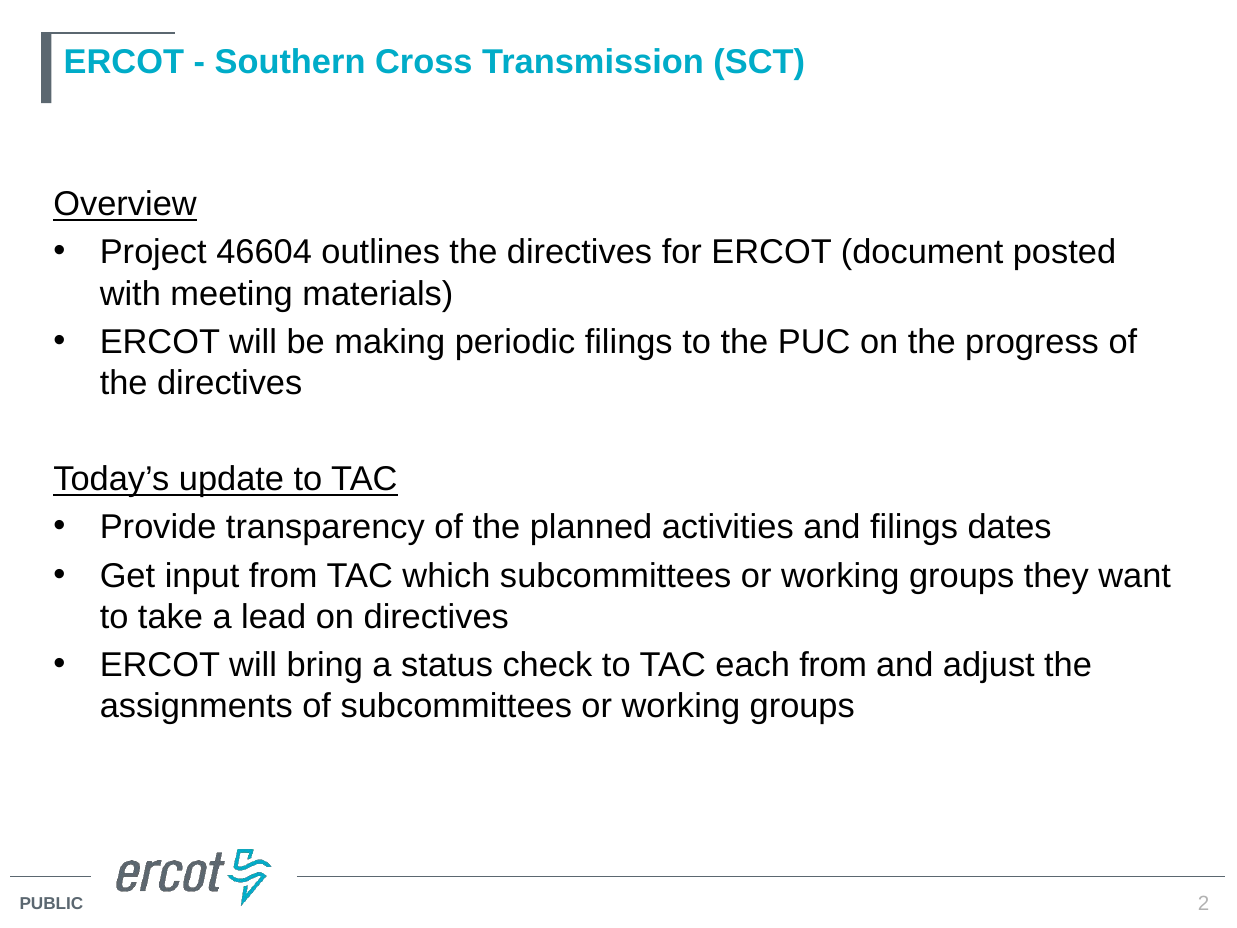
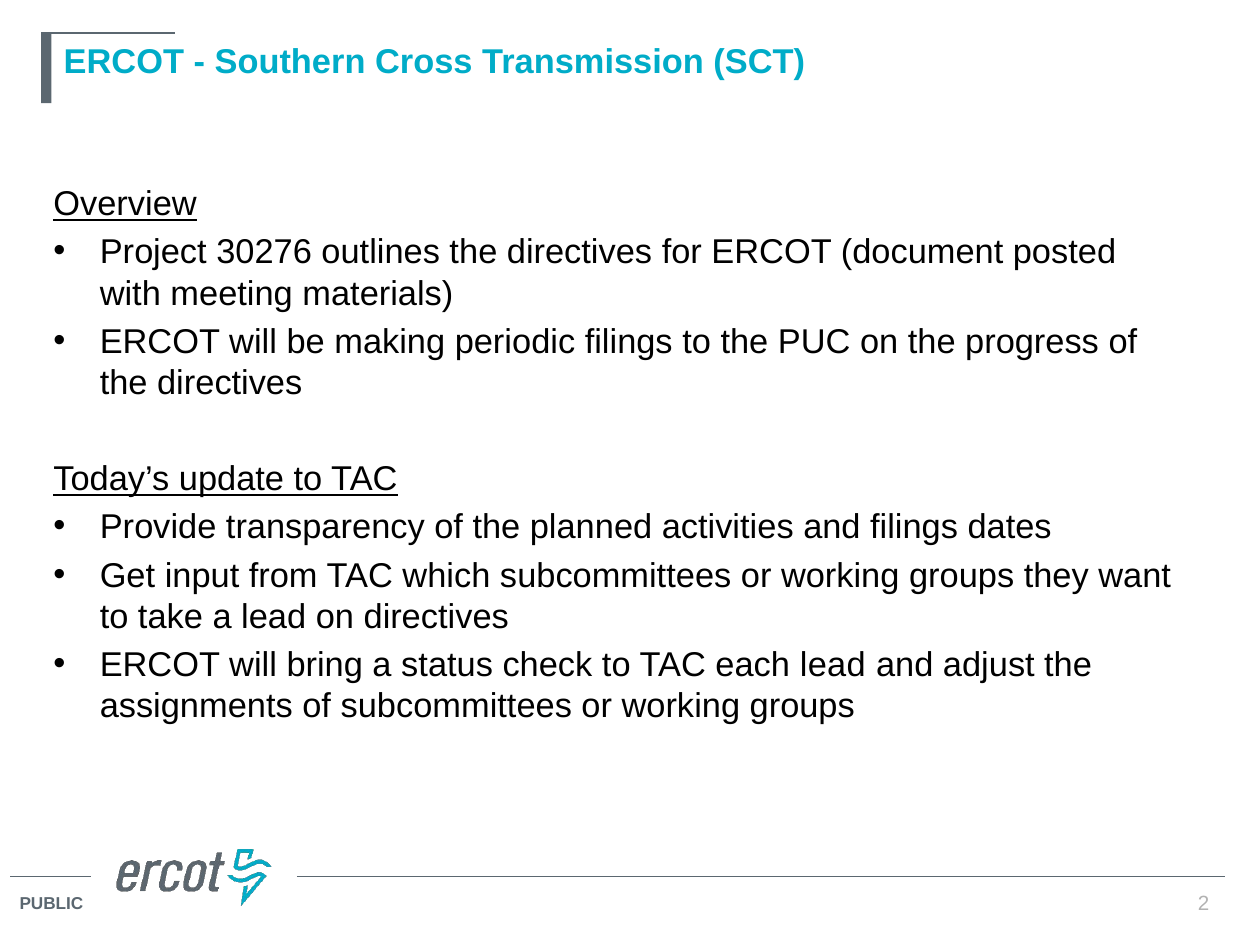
46604: 46604 -> 30276
each from: from -> lead
